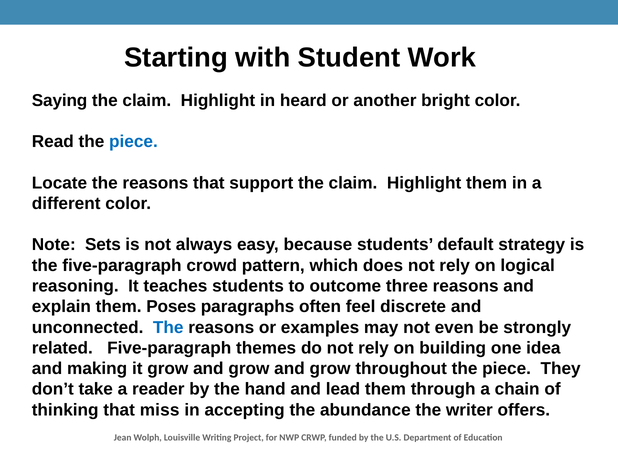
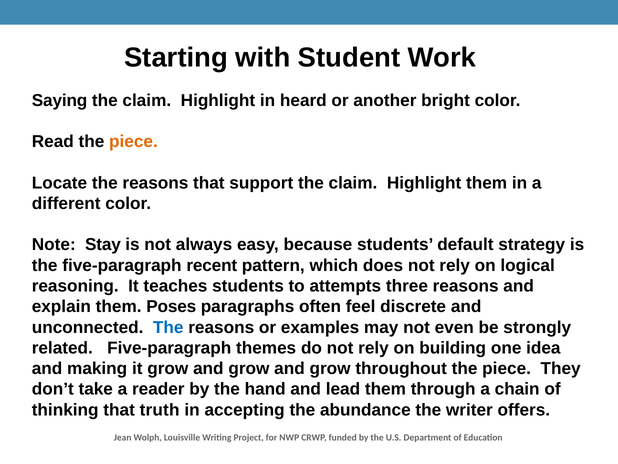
piece at (133, 142) colour: blue -> orange
Sets: Sets -> Stay
crowd: crowd -> recent
outcome: outcome -> attempts
miss: miss -> truth
